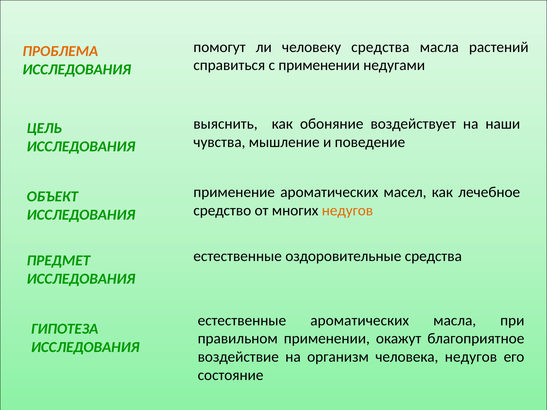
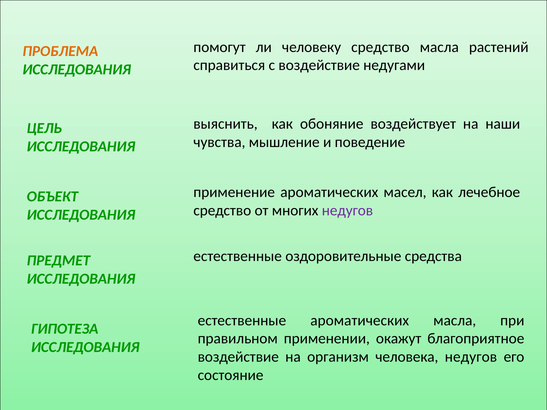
человеку средства: средства -> средство
с применении: применении -> воздействие
недугов at (347, 211) colour: orange -> purple
